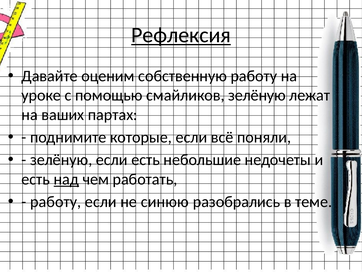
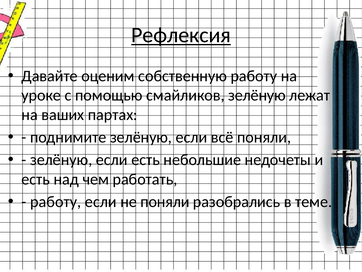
поднимите которые: которые -> зелёную
над underline: present -> none
не синюю: синюю -> поняли
